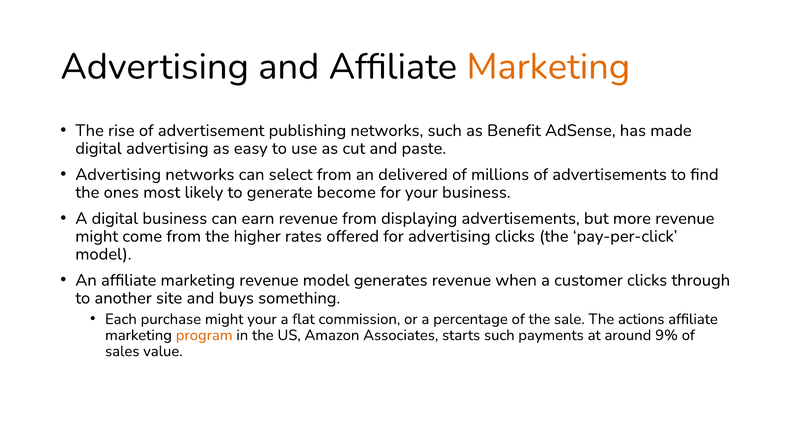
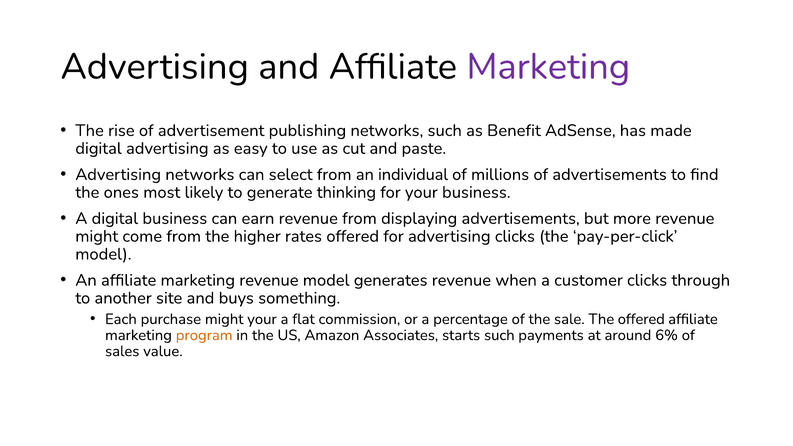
Marketing at (548, 67) colour: orange -> purple
delivered: delivered -> individual
become: become -> thinking
The actions: actions -> offered
9%: 9% -> 6%
